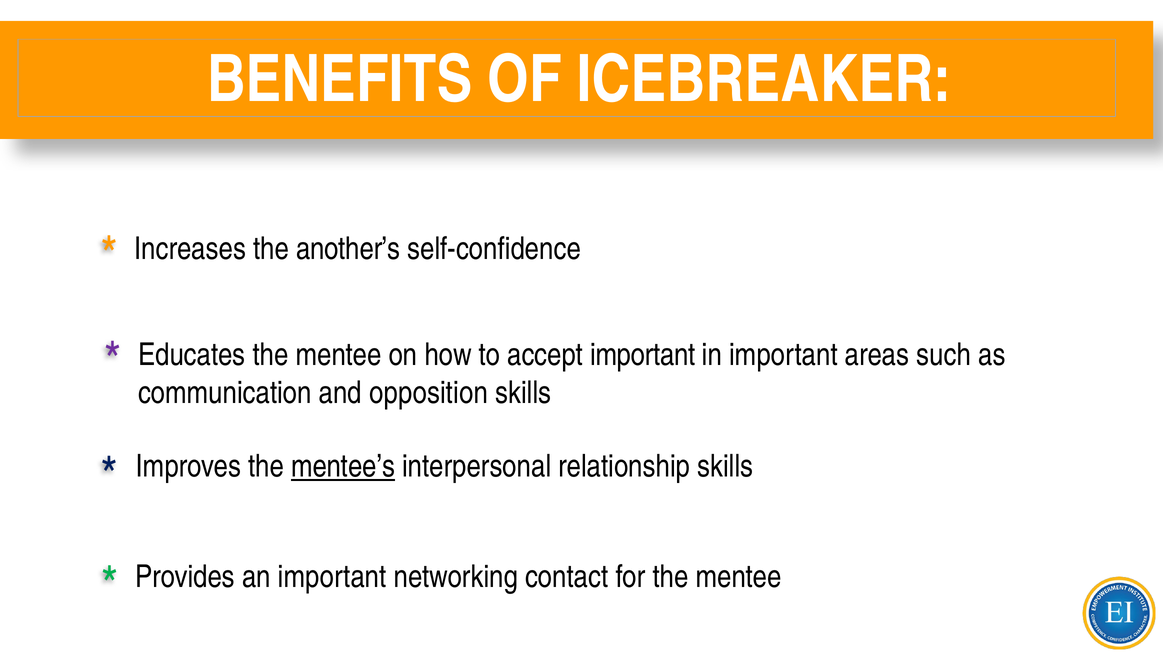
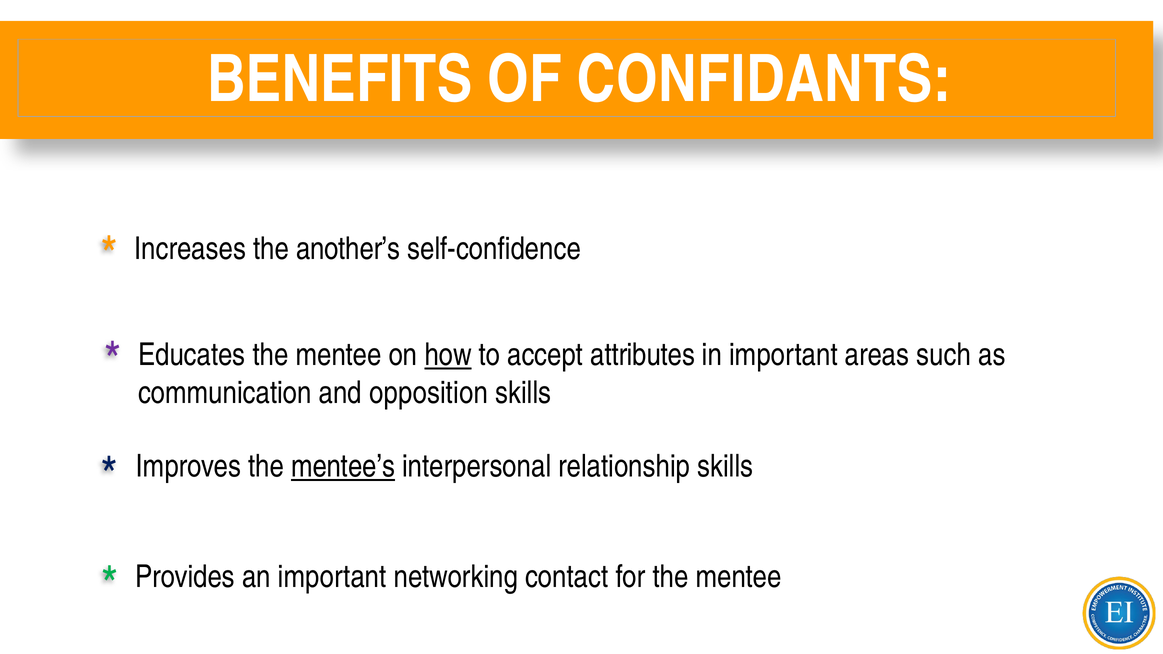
ICEBREAKER: ICEBREAKER -> CONFIDANTS
how underline: none -> present
accept important: important -> attributes
